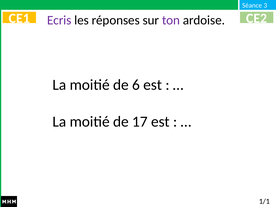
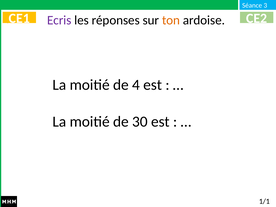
ton colour: purple -> orange
6: 6 -> 4
17: 17 -> 30
